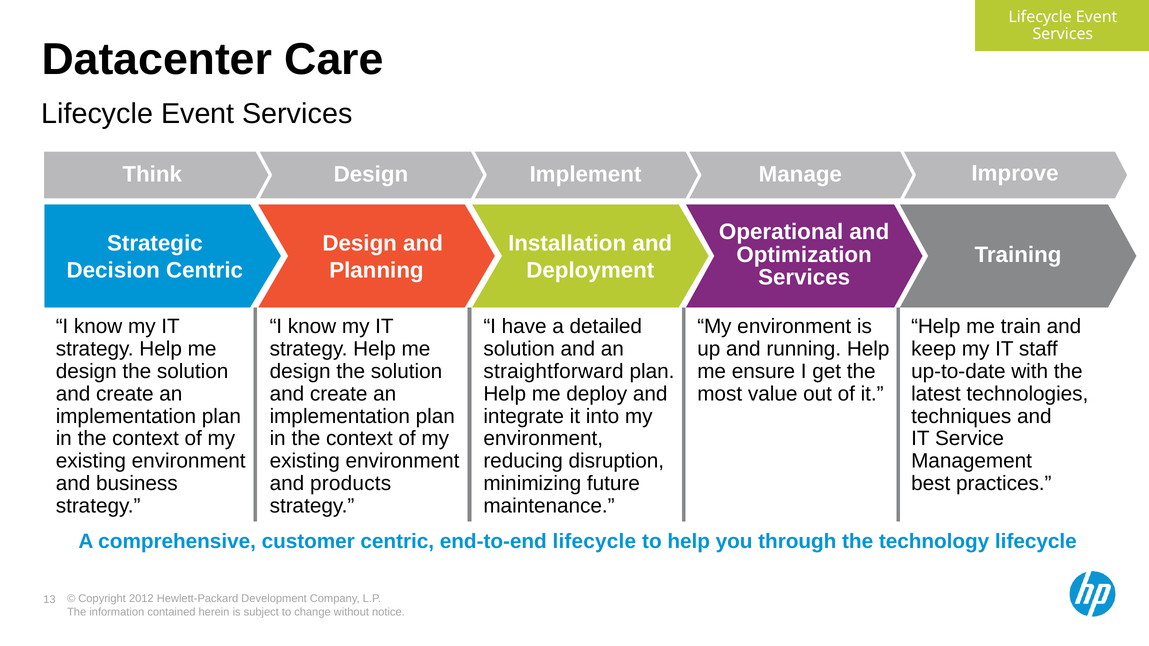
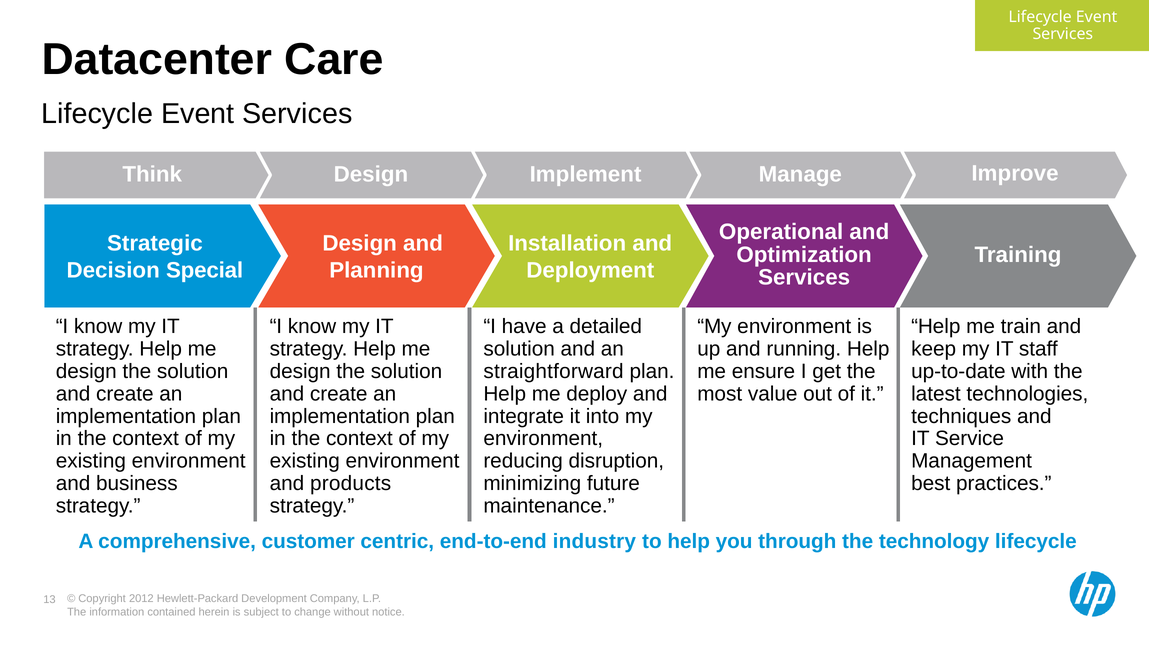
Decision Centric: Centric -> Special
end-to-end lifecycle: lifecycle -> industry
